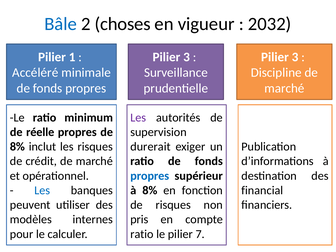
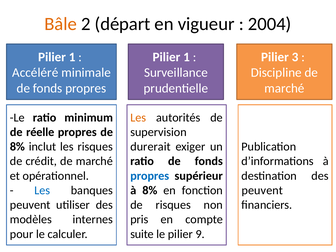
Bâle colour: blue -> orange
choses: choses -> départ
2032: 2032 -> 2004
3 at (187, 57): 3 -> 1
Les at (138, 118) colour: purple -> orange
financial at (262, 190): financial -> peuvent
ratio at (142, 234): ratio -> suite
7: 7 -> 9
